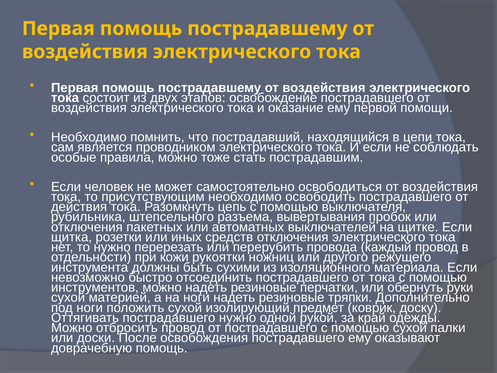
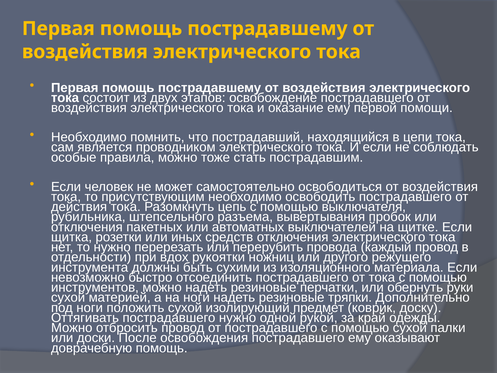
кожи: кожи -> вдох
